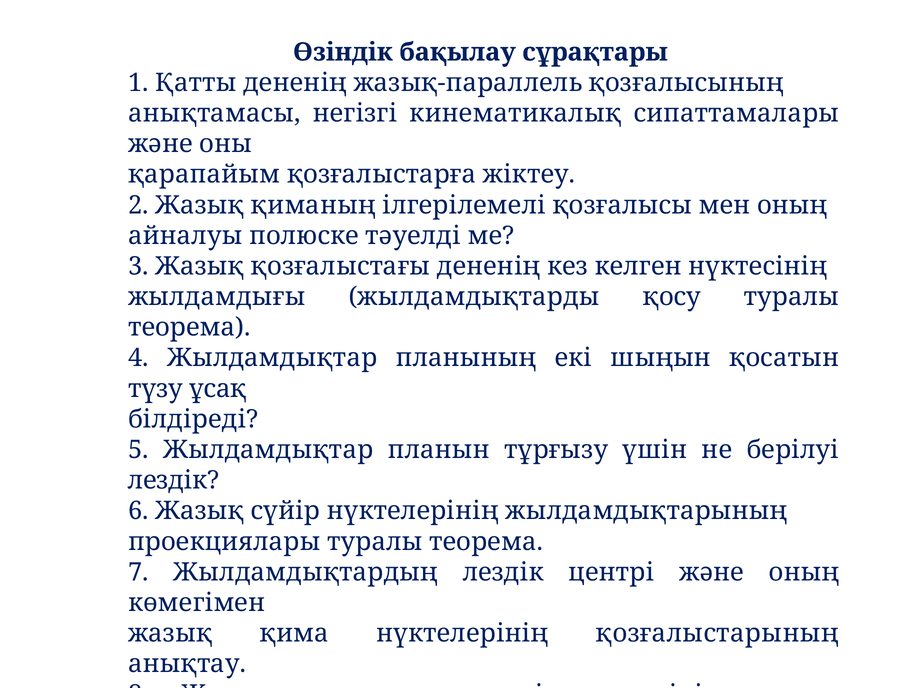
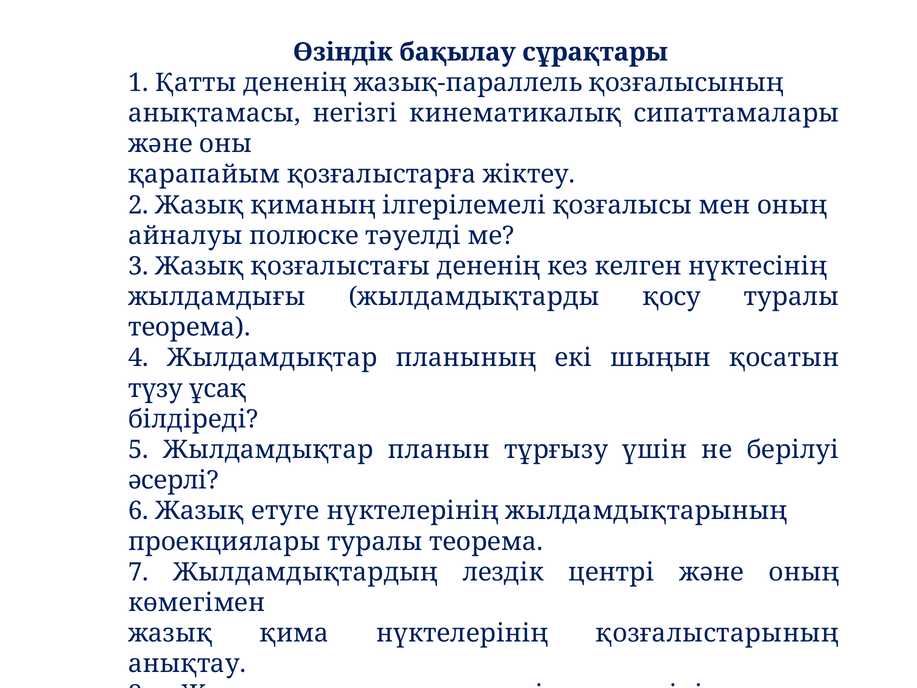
лездік at (173, 480): лездік -> әсерлі
сүйір: сүйір -> етуге
